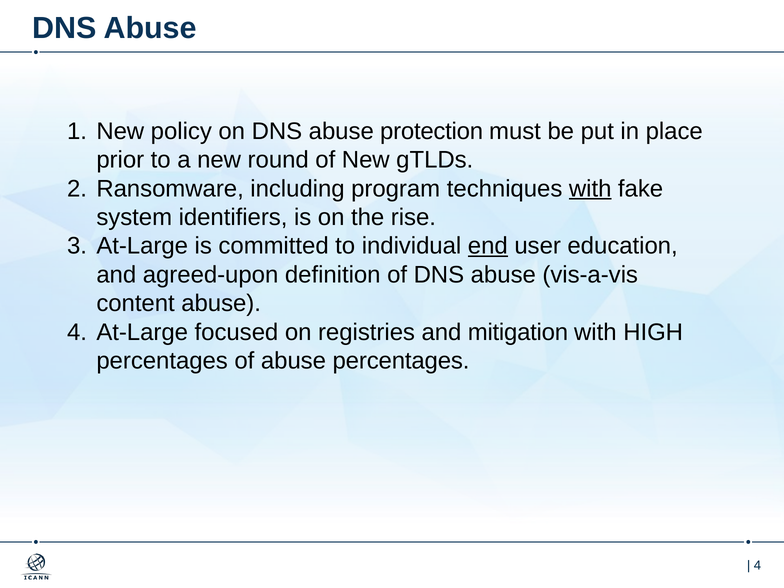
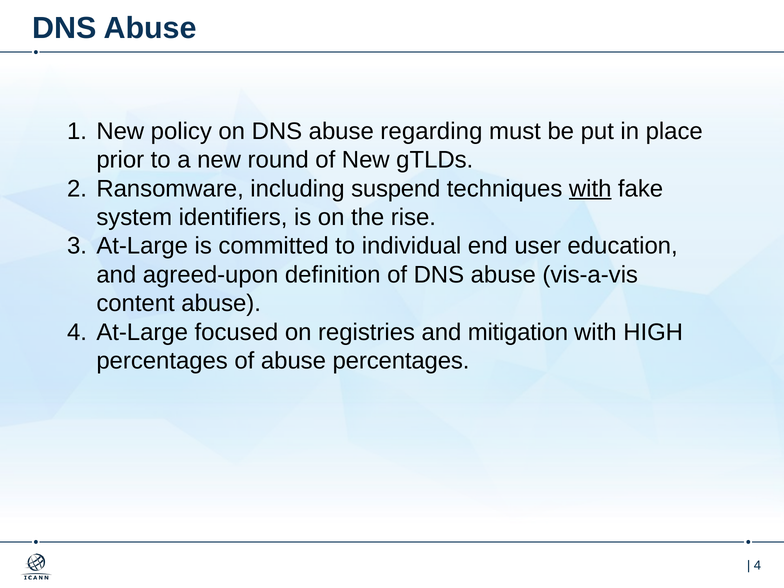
protection: protection -> regarding
program: program -> suspend
end underline: present -> none
